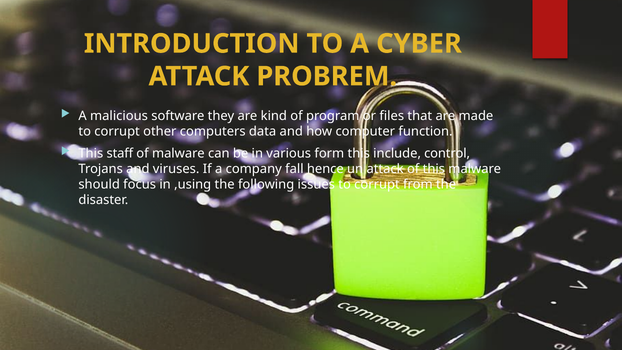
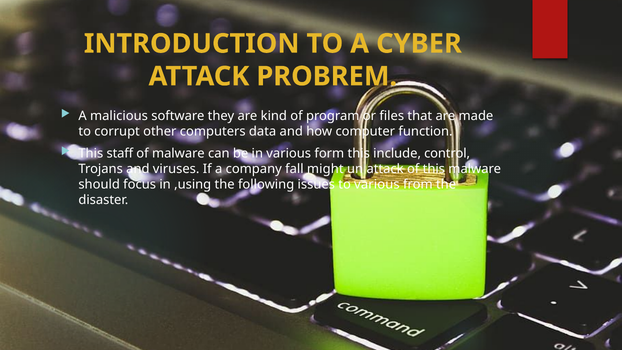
hence: hence -> might
issues to corrupt: corrupt -> various
